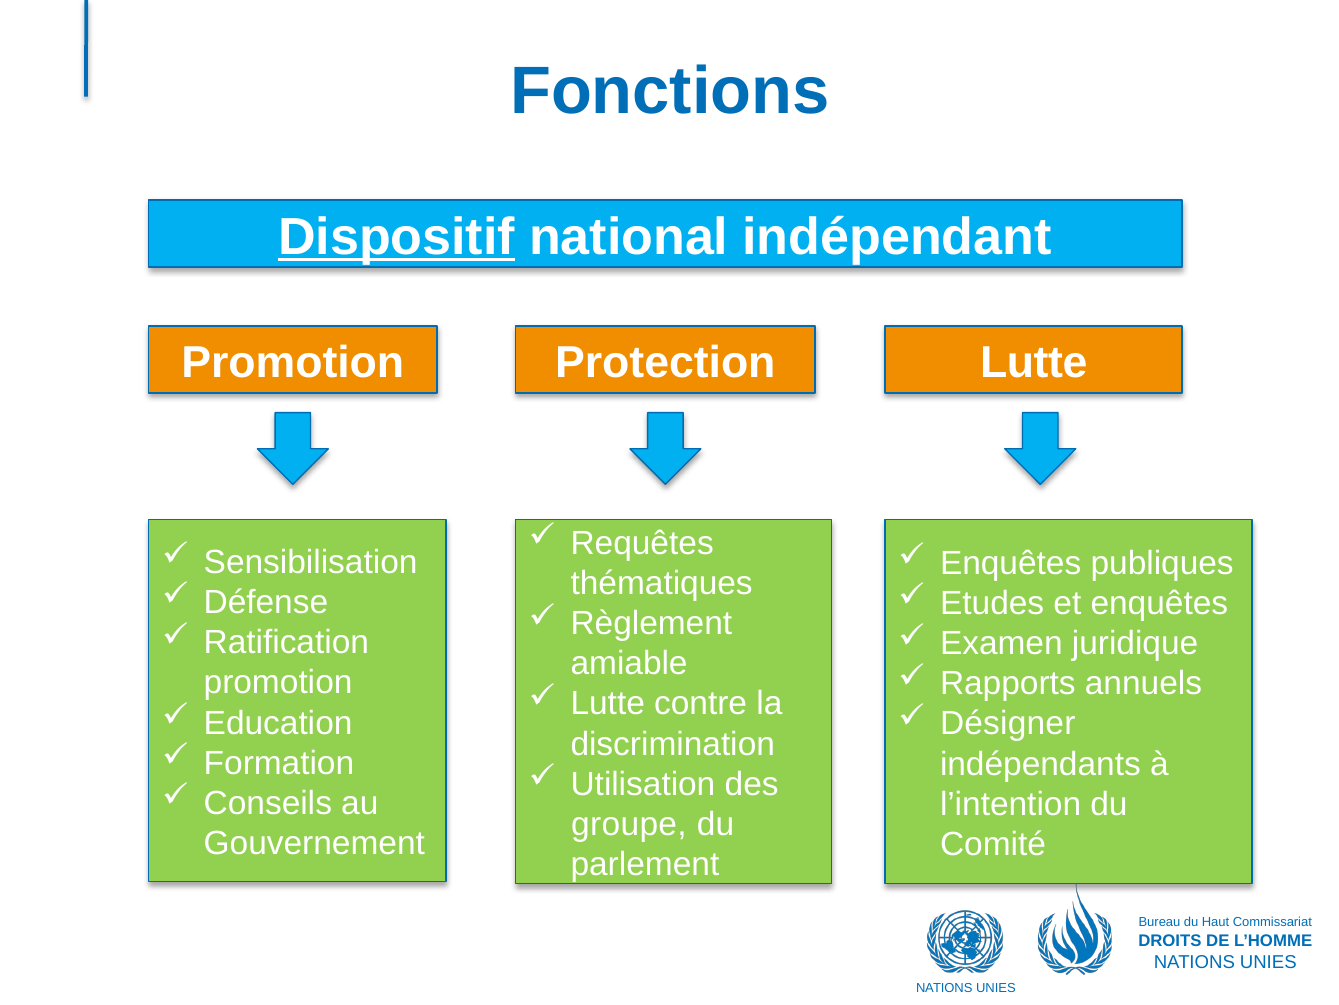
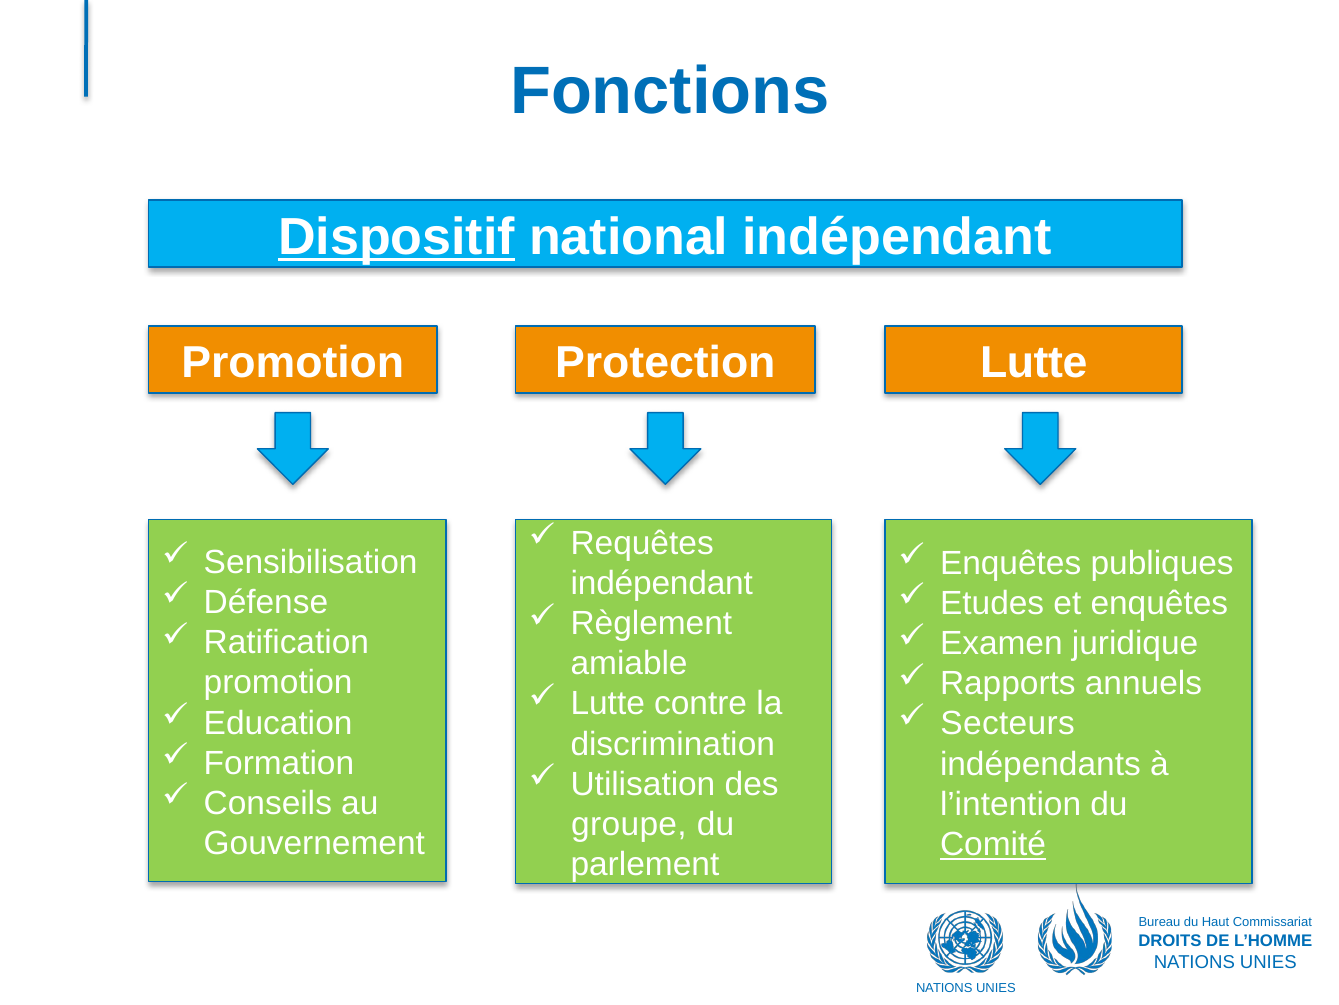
thématiques at (662, 583): thématiques -> indépendant
Désigner: Désigner -> Secteurs
Comité underline: none -> present
